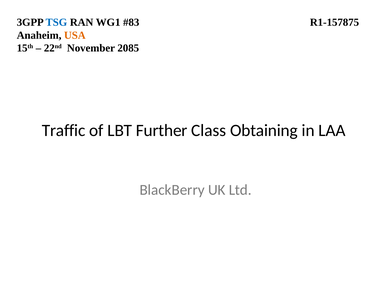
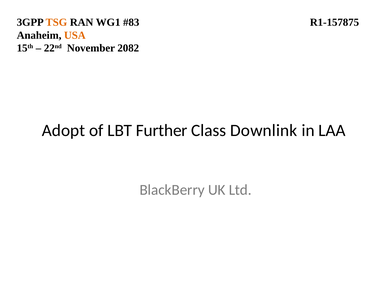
TSG colour: blue -> orange
2085: 2085 -> 2082
Traffic: Traffic -> Adopt
Obtaining: Obtaining -> Downlink
